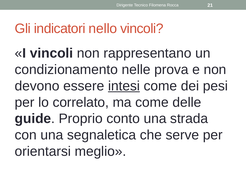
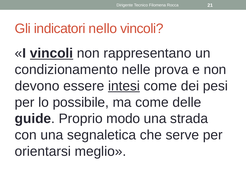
vincoli at (52, 53) underline: none -> present
correlato: correlato -> possibile
conto: conto -> modo
